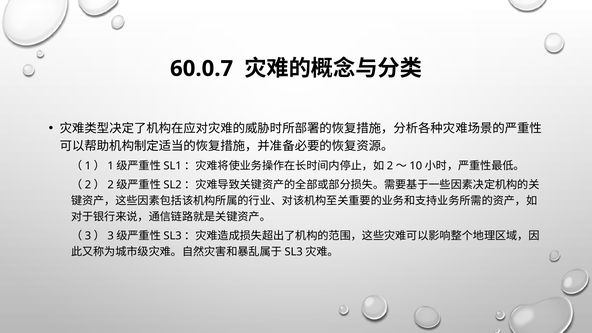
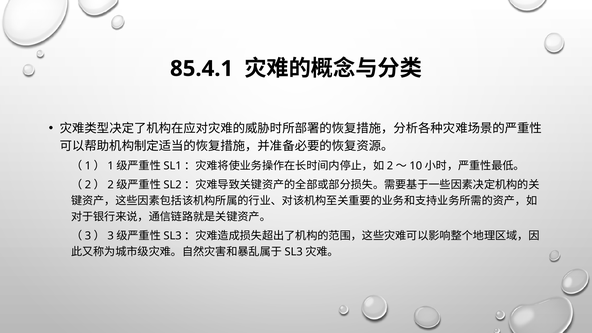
60.0.7: 60.0.7 -> 85.4.1
